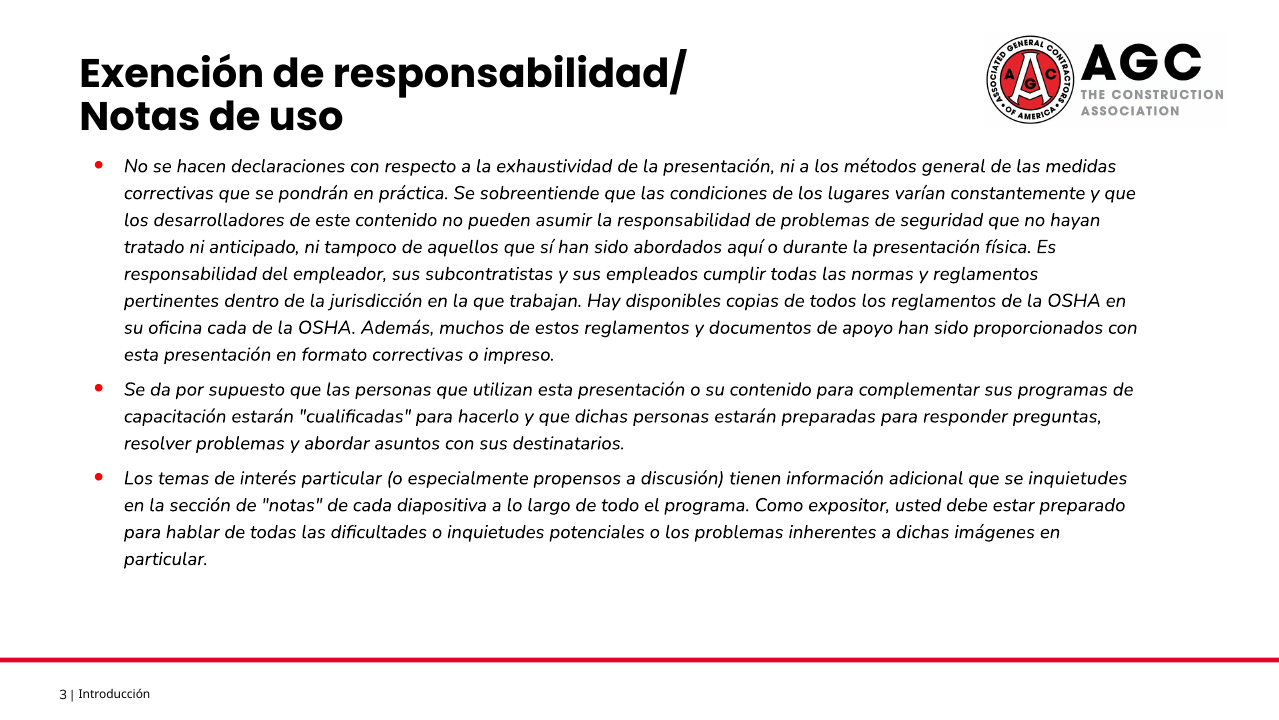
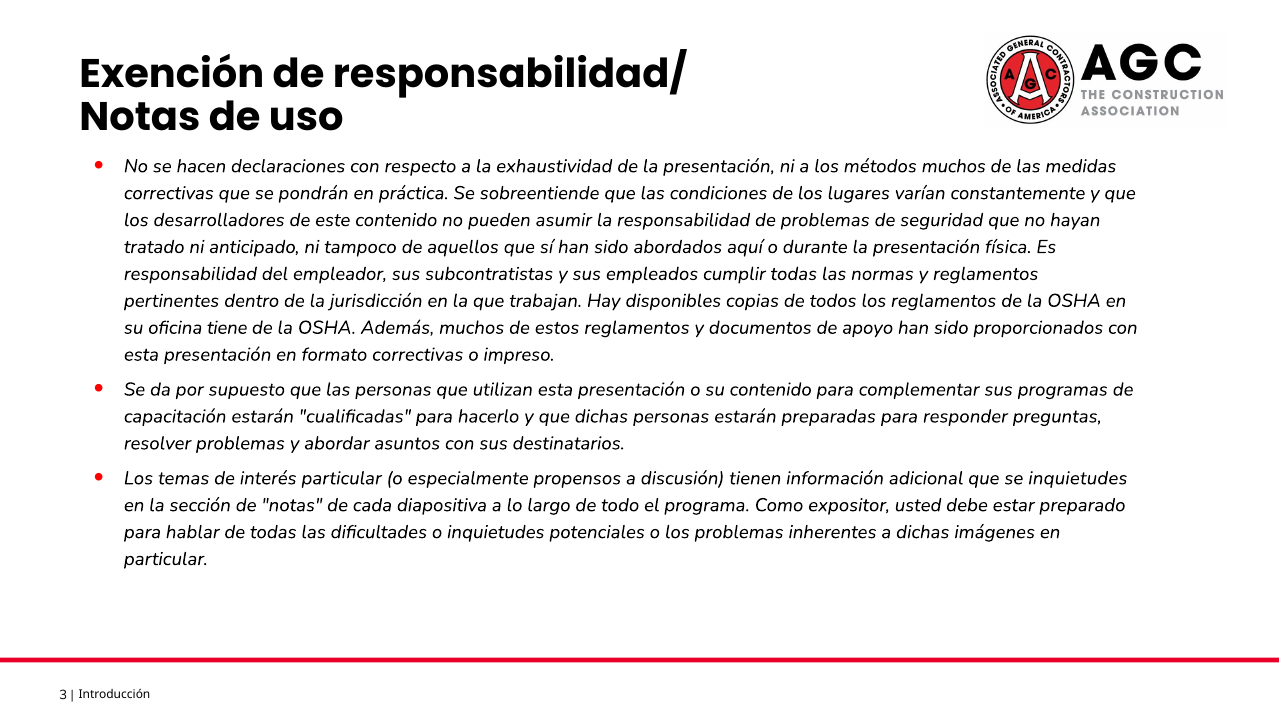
métodos general: general -> muchos
oficina cada: cada -> tiene
